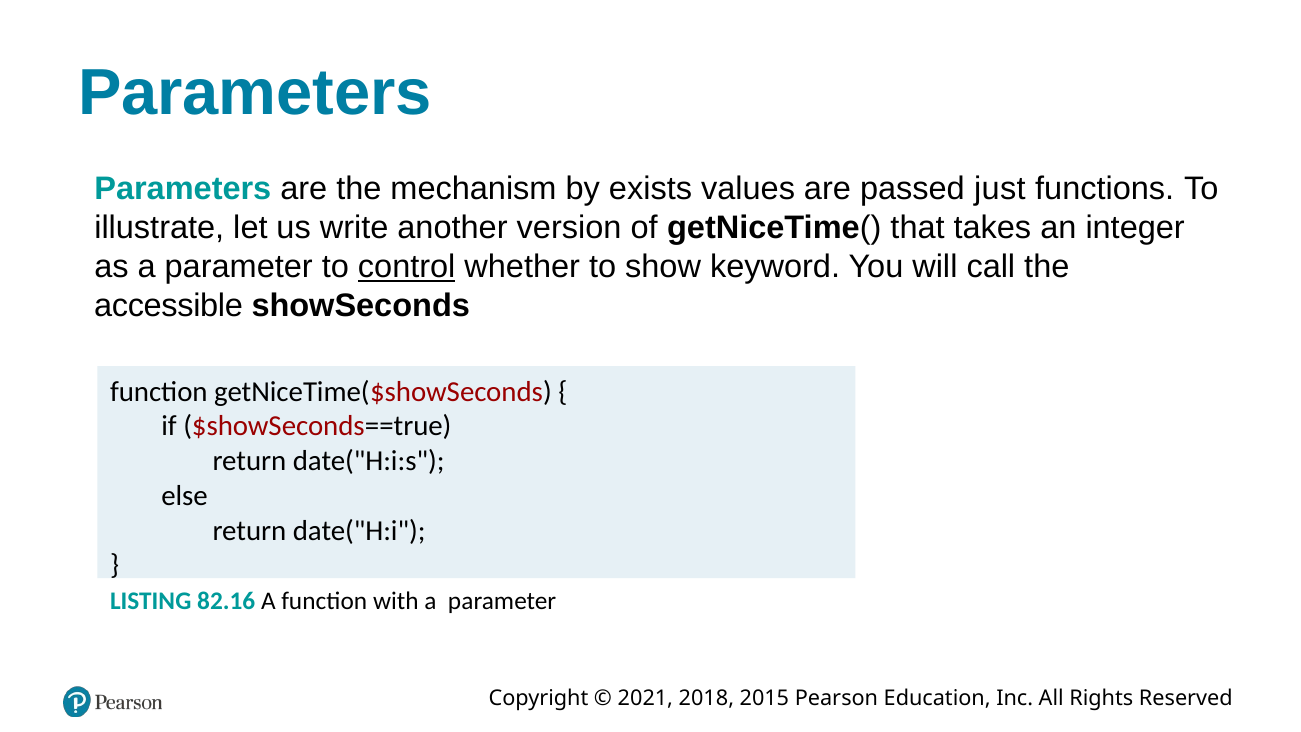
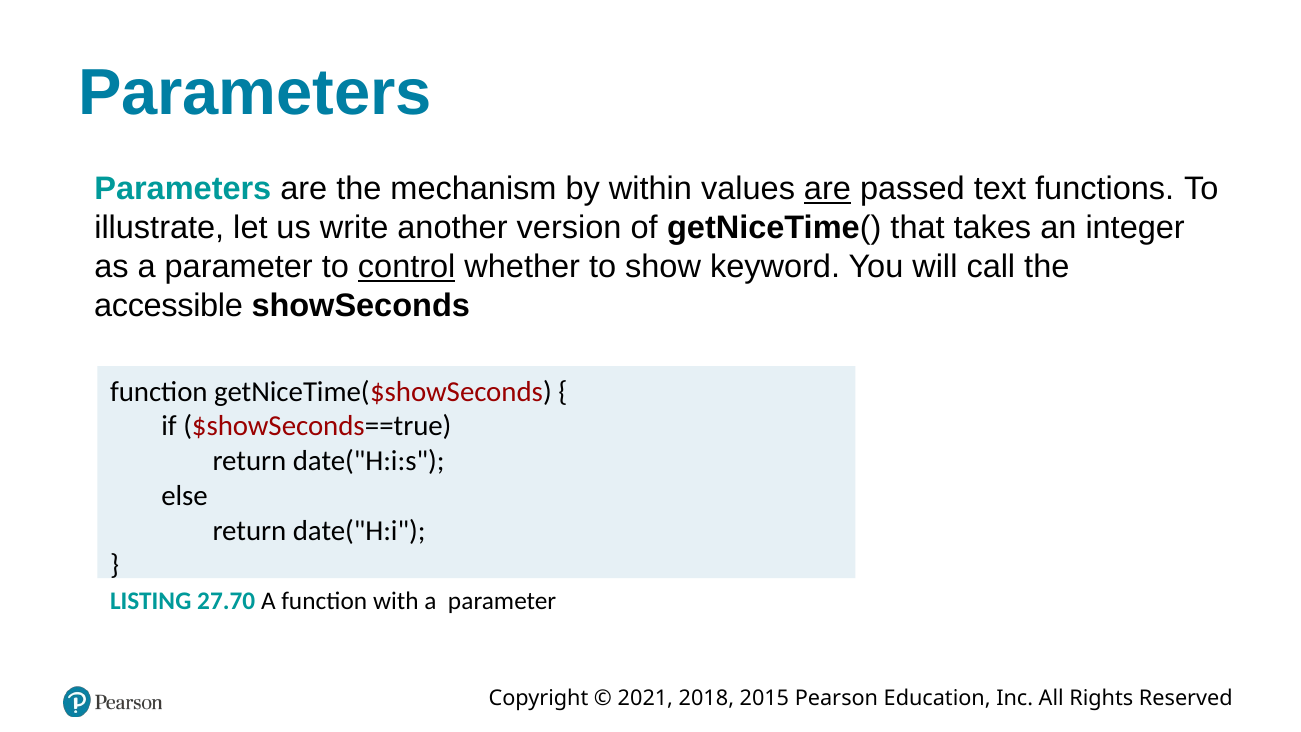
exists: exists -> within
are at (828, 189) underline: none -> present
just: just -> text
82.16: 82.16 -> 27.70
